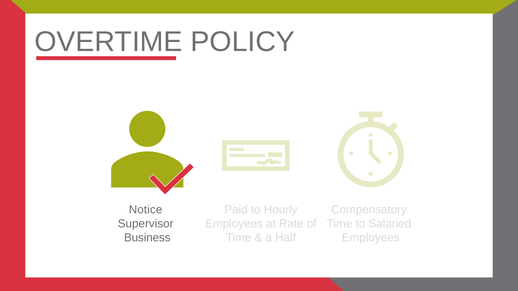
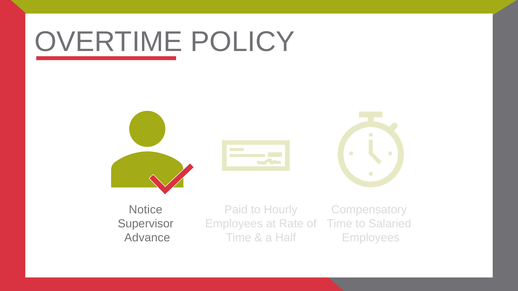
Business: Business -> Advance
